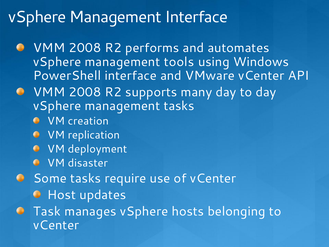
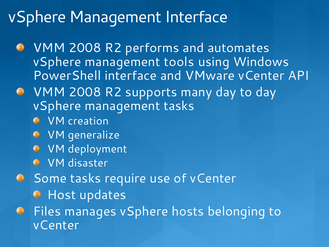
replication: replication -> generalize
Task: Task -> Files
